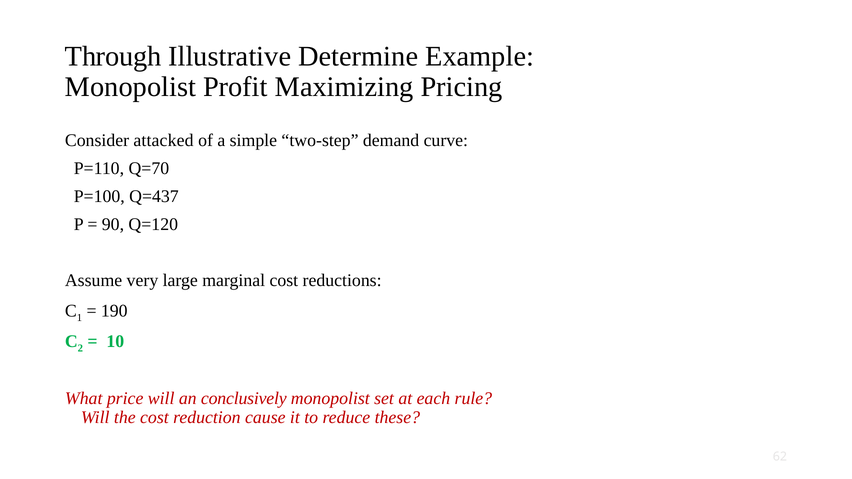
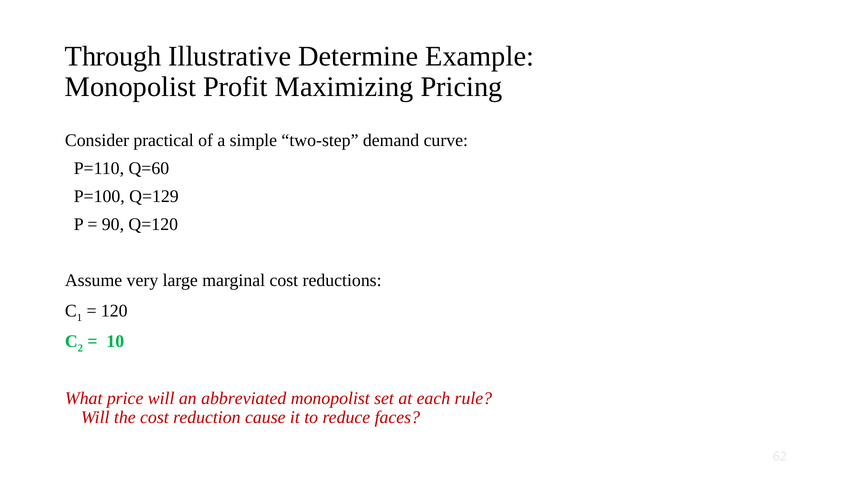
attacked: attacked -> practical
Q=70: Q=70 -> Q=60
Q=437: Q=437 -> Q=129
190: 190 -> 120
conclusively: conclusively -> abbreviated
these: these -> faces
